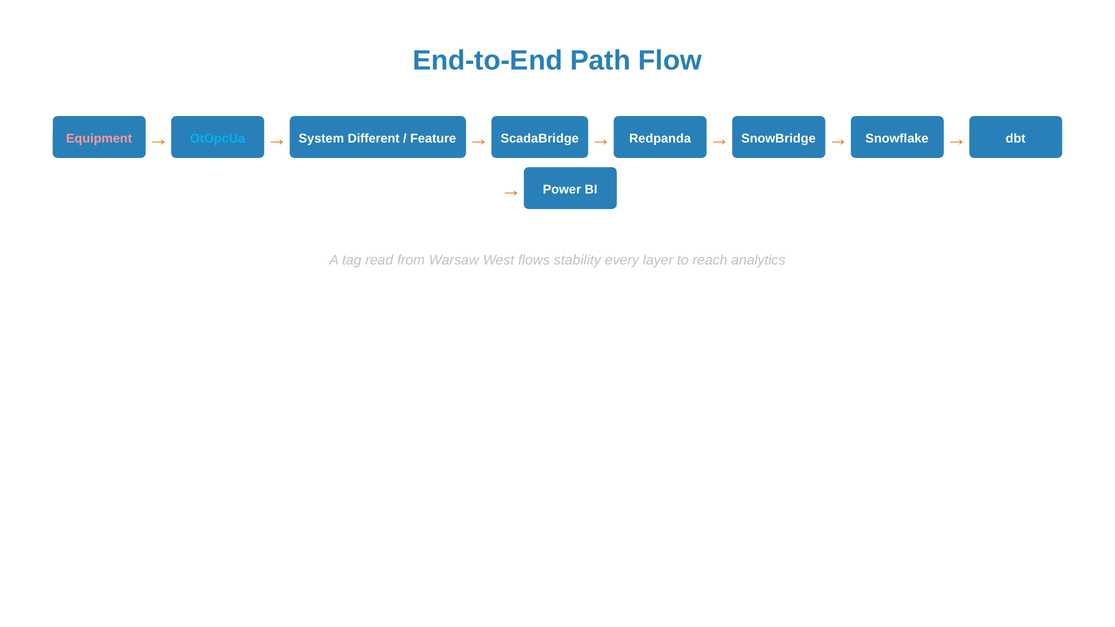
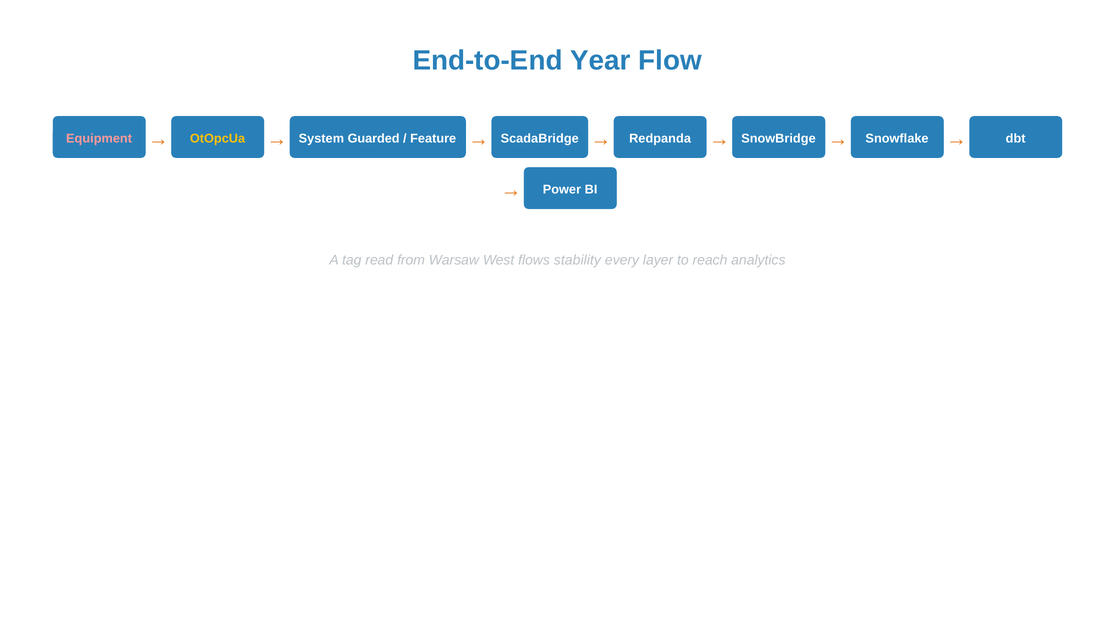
Path: Path -> Year
OtOpcUa colour: light blue -> yellow
Different: Different -> Guarded
